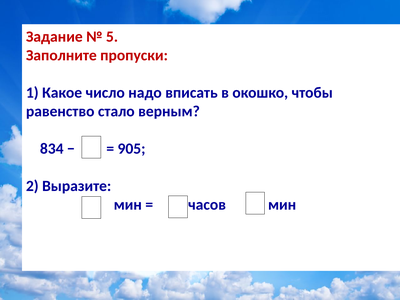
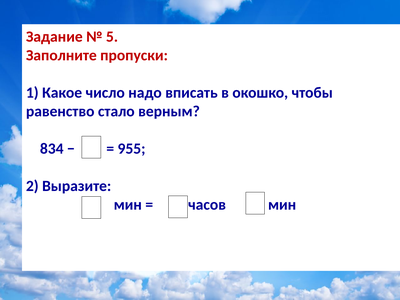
905: 905 -> 955
